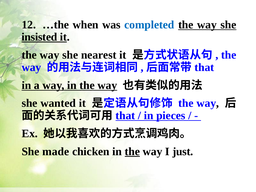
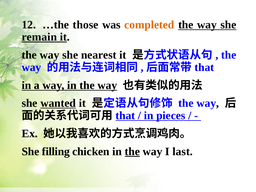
when: when -> those
completed colour: blue -> orange
insisted: insisted -> remain
wanted underline: none -> present
made: made -> filling
just: just -> last
